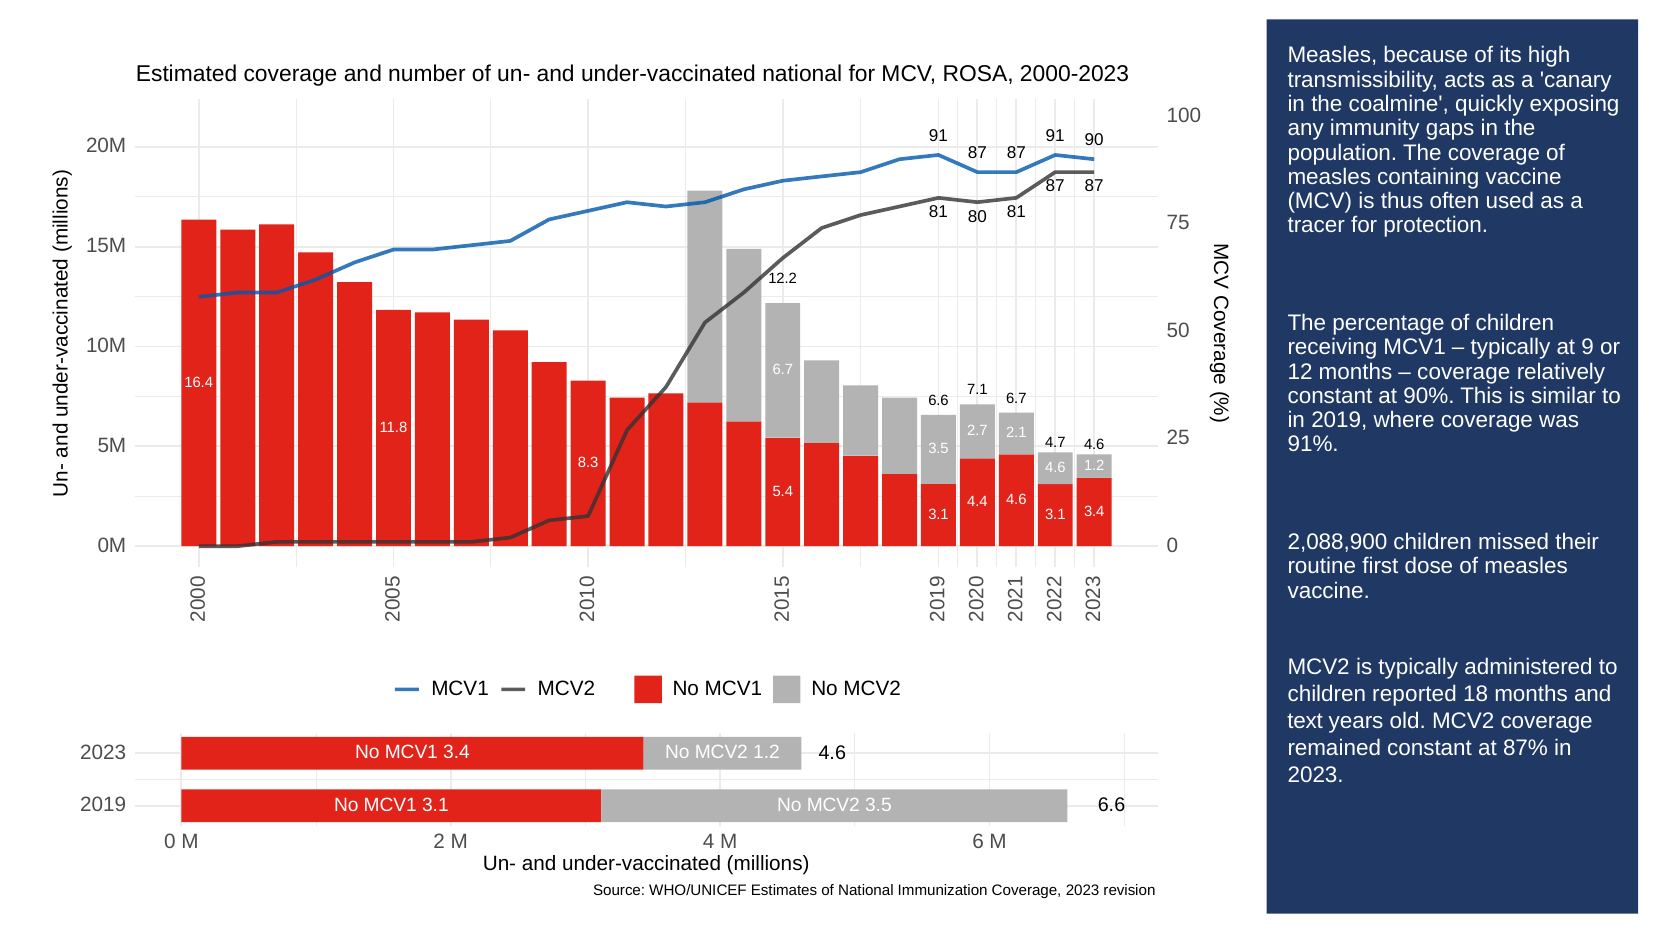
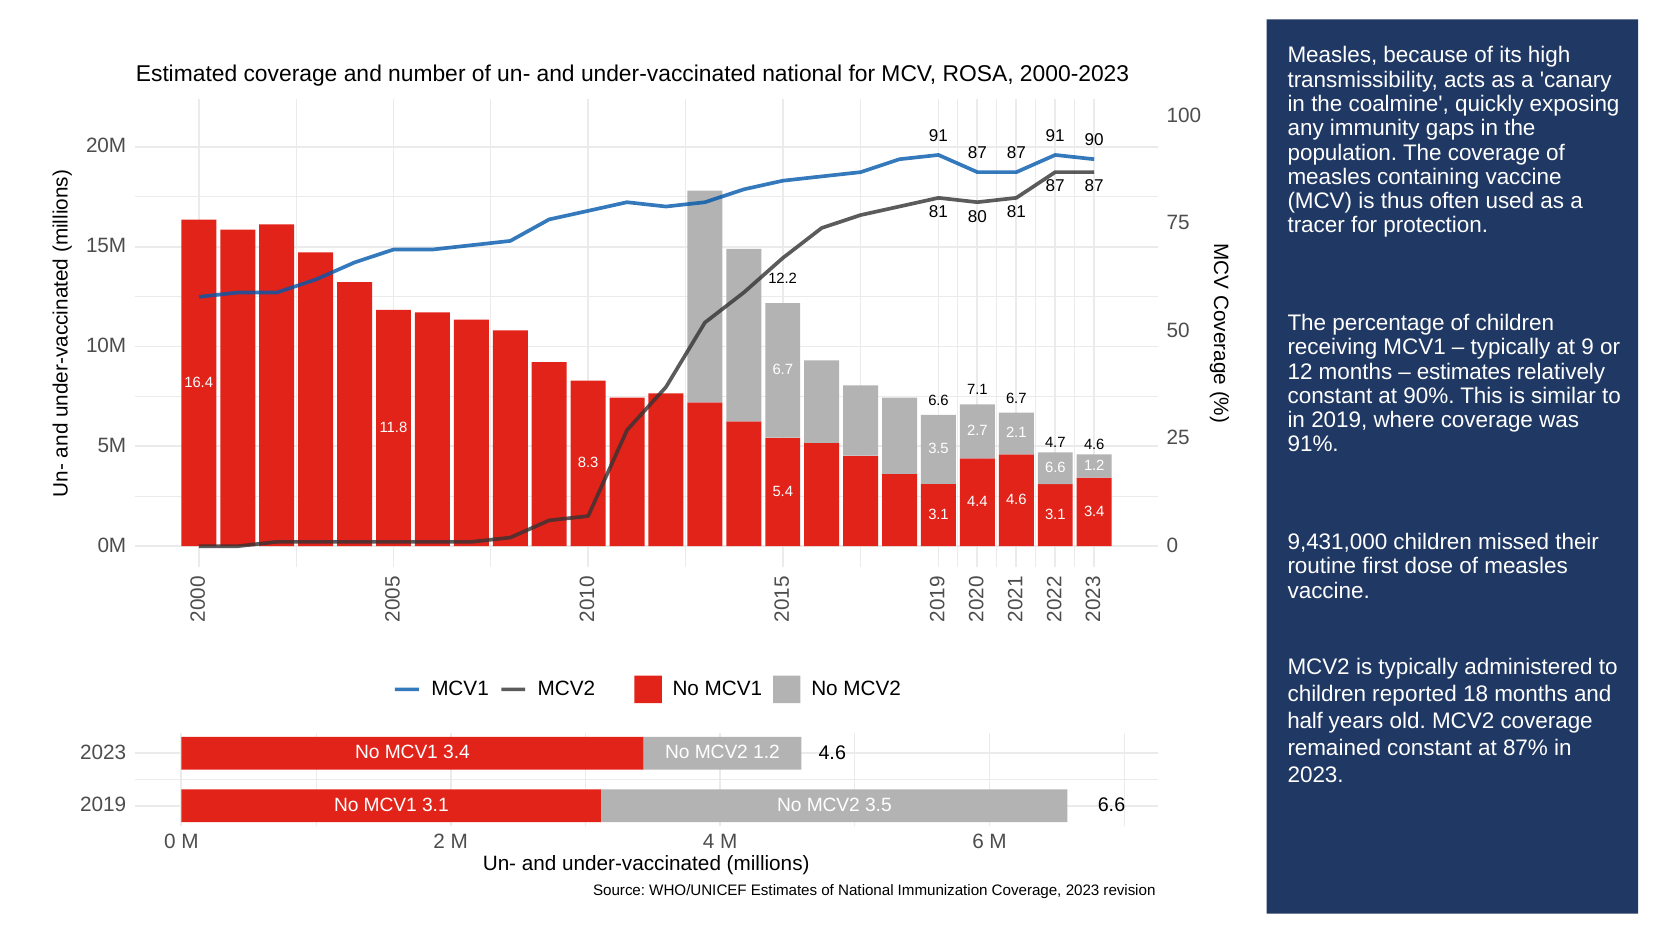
coverage at (1464, 372): coverage -> estimates
4.6 at (1055, 468): 4.6 -> 6.6
2,088,900: 2,088,900 -> 9,431,000
text: text -> half
